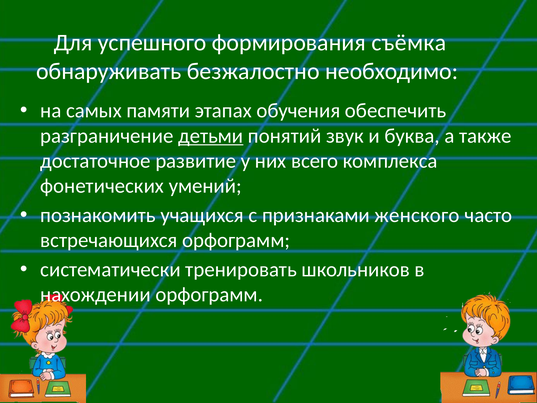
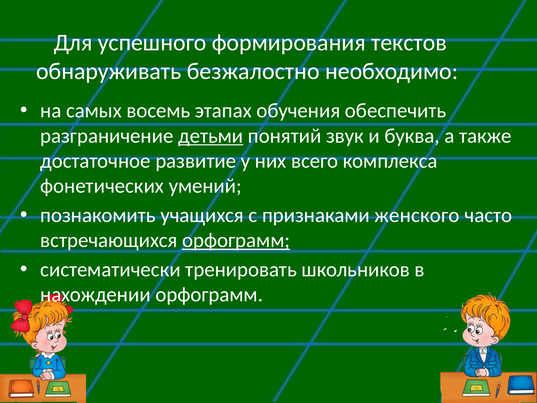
съёмка: съёмка -> текстов
памяти: памяти -> восемь
орфограмм at (236, 240) underline: none -> present
